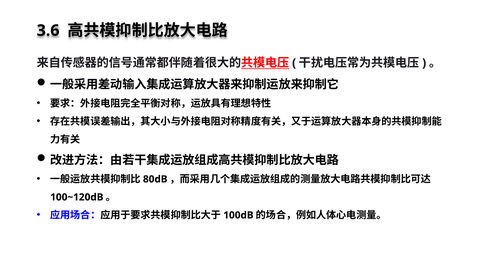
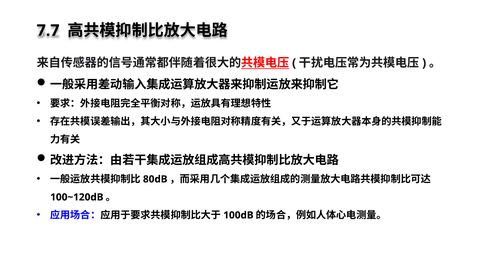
3.6: 3.6 -> 7.7
